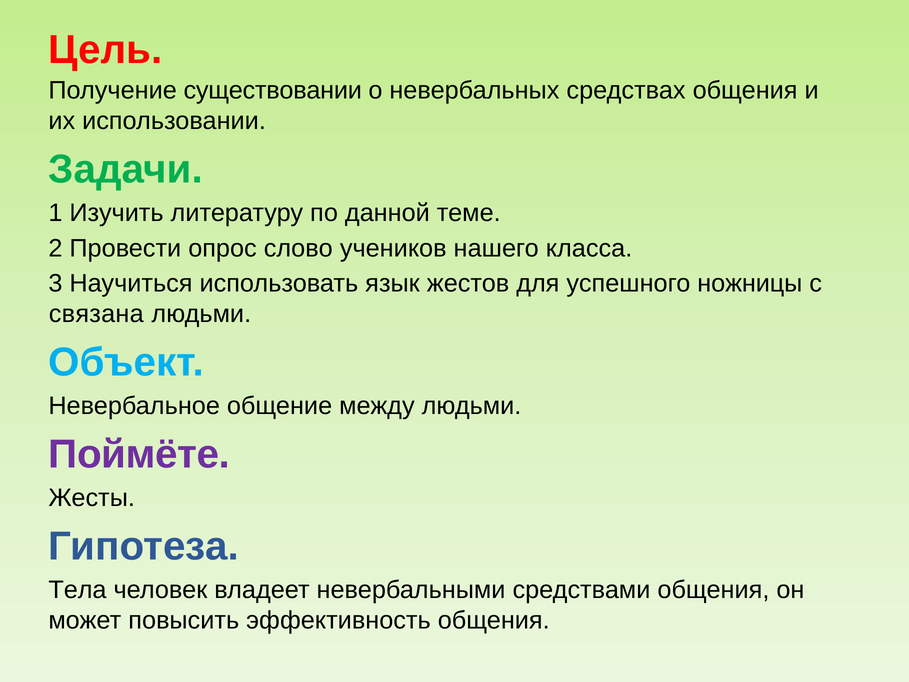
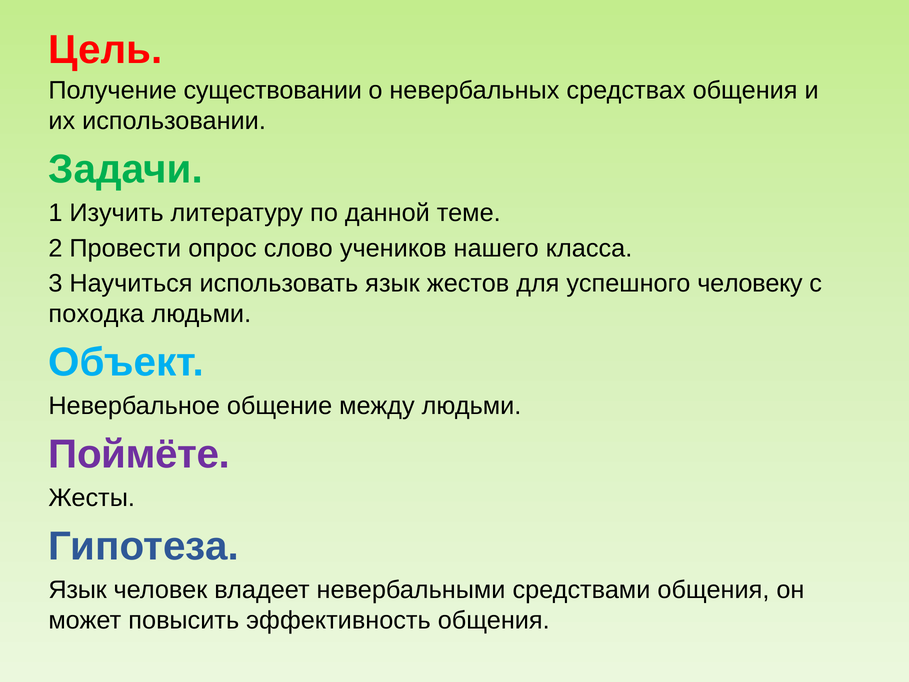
ножницы: ножницы -> человеку
связана: связана -> походка
Тела at (77, 590): Тела -> Язык
